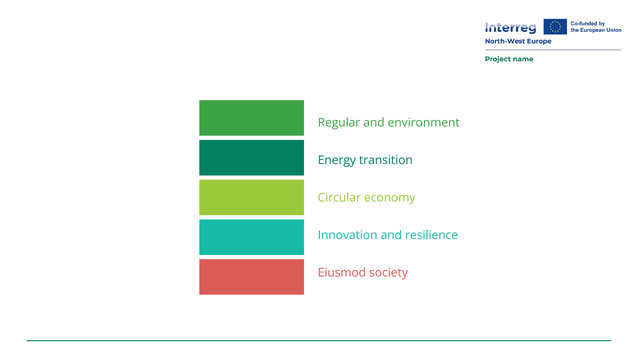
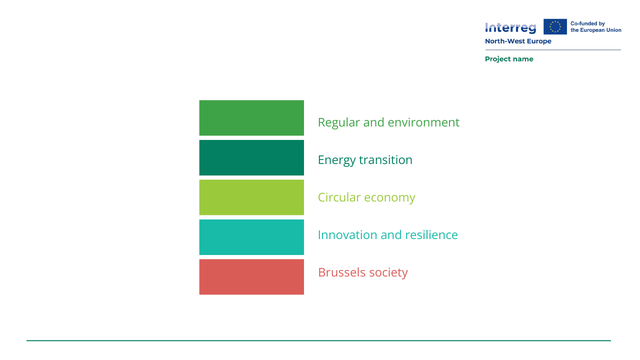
Eiusmod: Eiusmod -> Brussels
